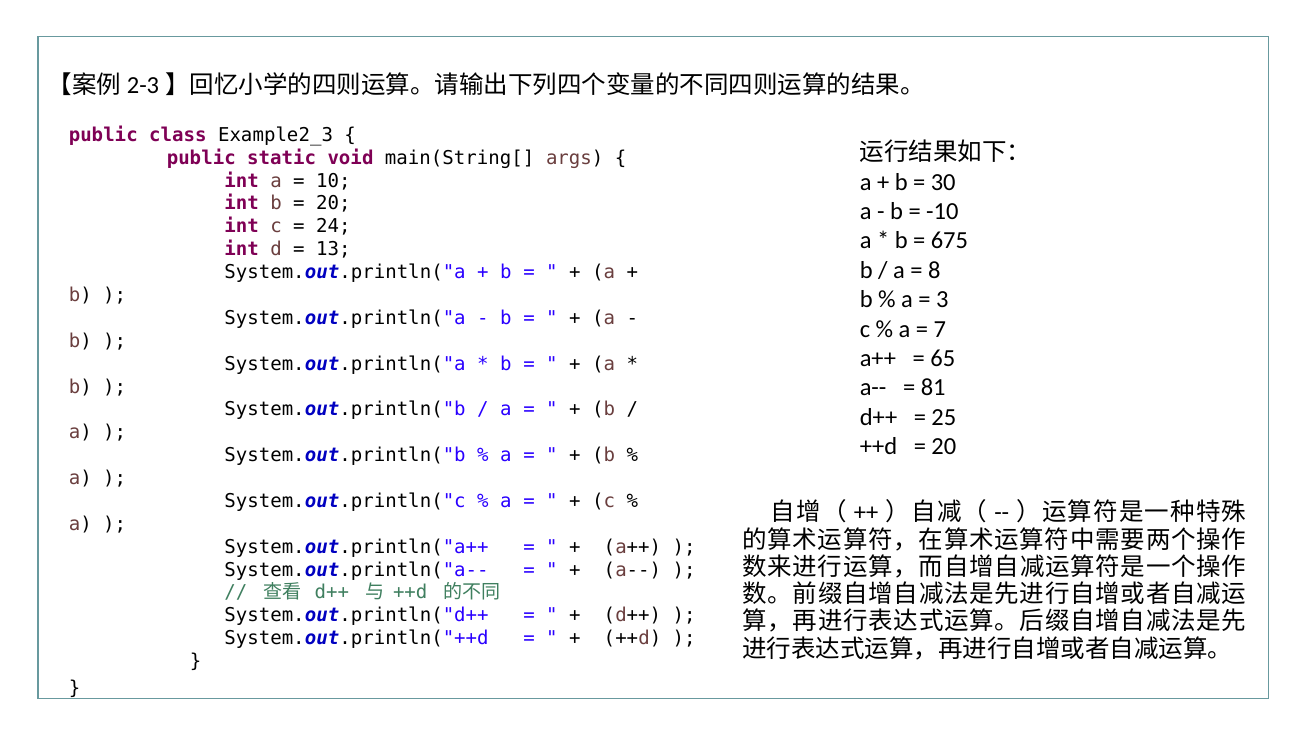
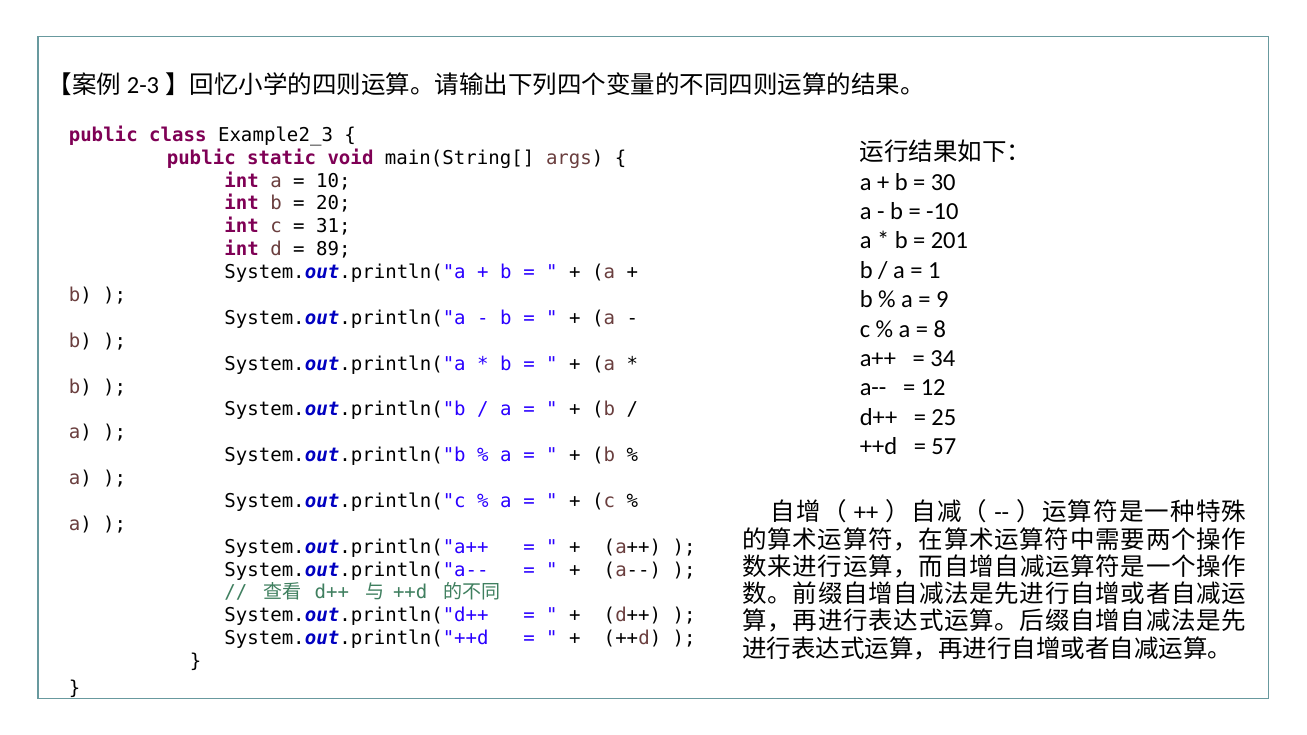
24: 24 -> 31
675: 675 -> 201
13: 13 -> 89
8: 8 -> 1
3: 3 -> 9
7: 7 -> 8
65: 65 -> 34
81: 81 -> 12
20 at (944, 447): 20 -> 57
